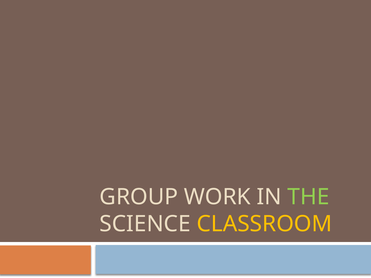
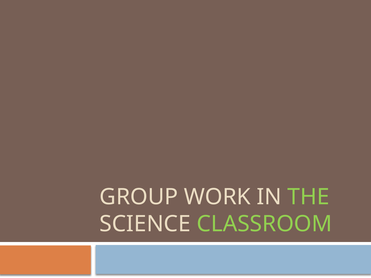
CLASSROOM colour: yellow -> light green
